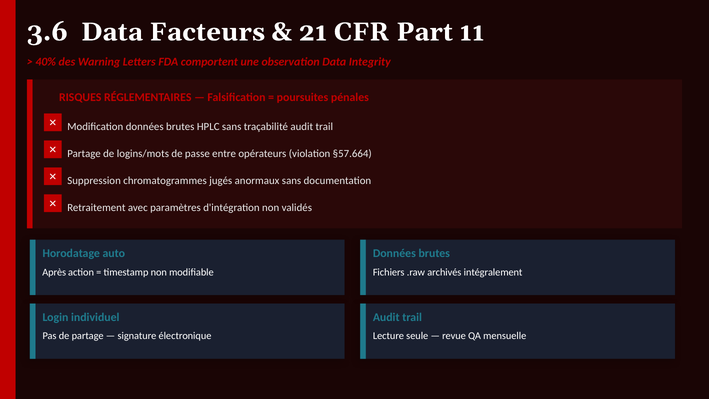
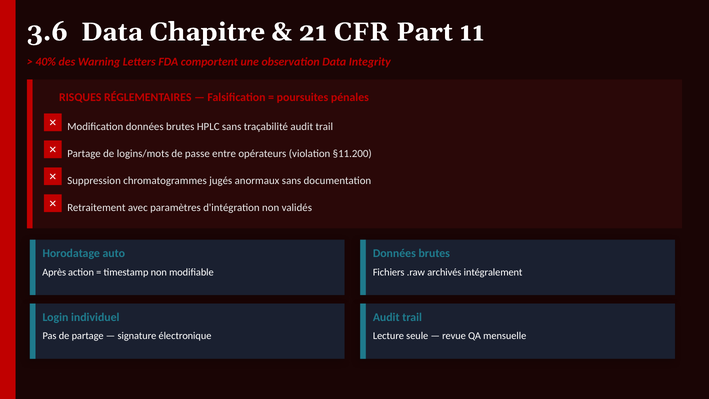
Facteurs: Facteurs -> Chapitre
§57.664: §57.664 -> §11.200
